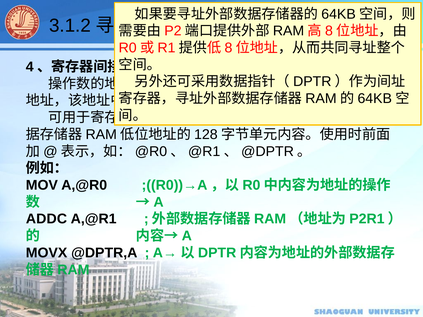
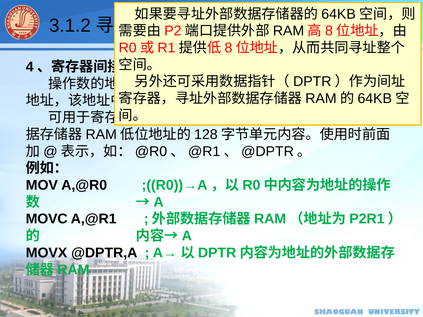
ADDC: ADDC -> MOVC
